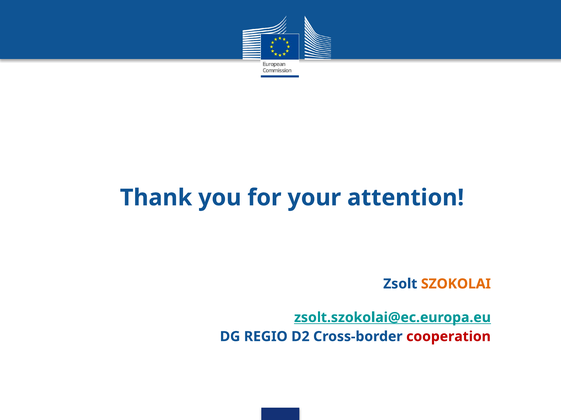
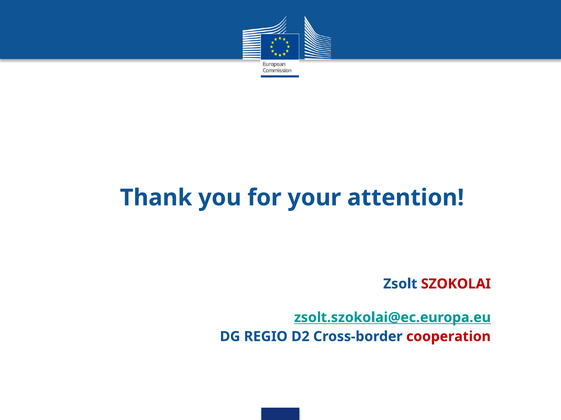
SZOKOLAI colour: orange -> red
